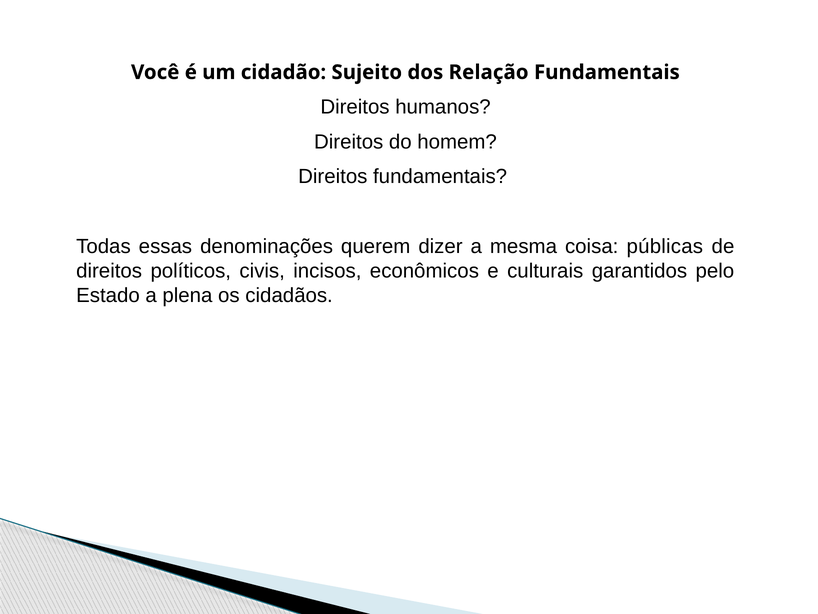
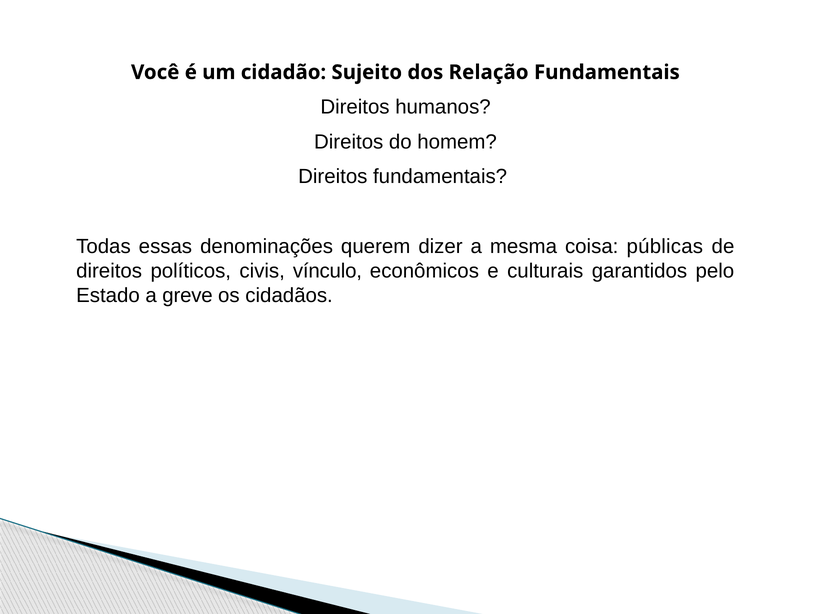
incisos: incisos -> vínculo
plena: plena -> greve
